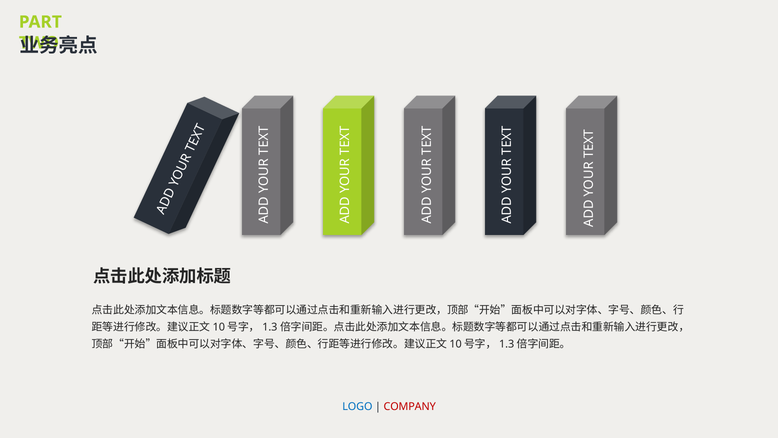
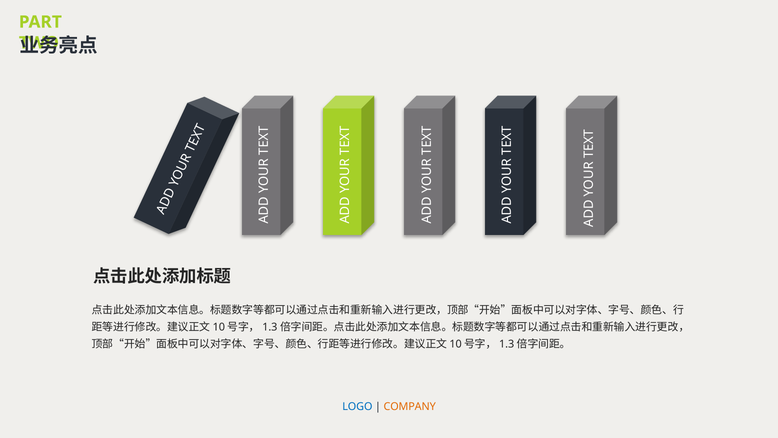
COMPANY colour: red -> orange
